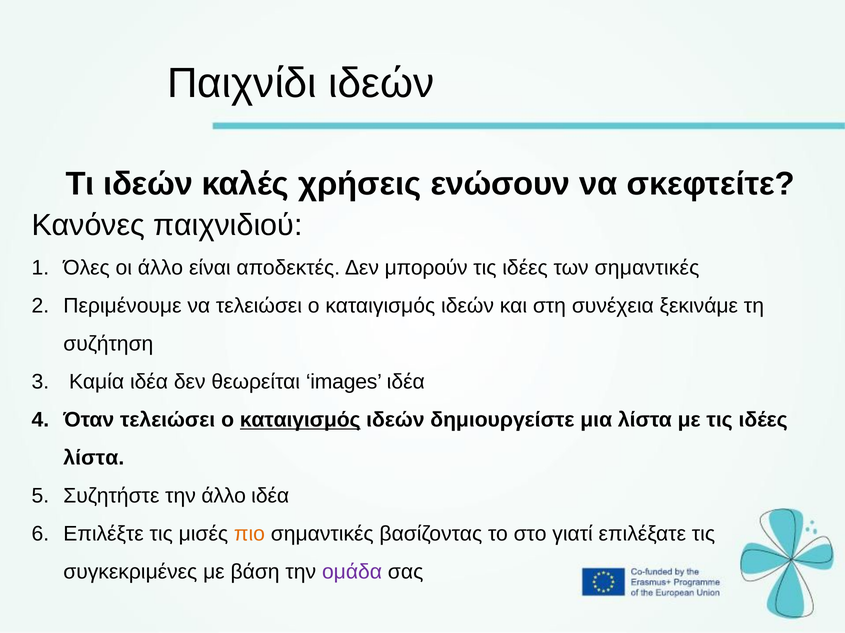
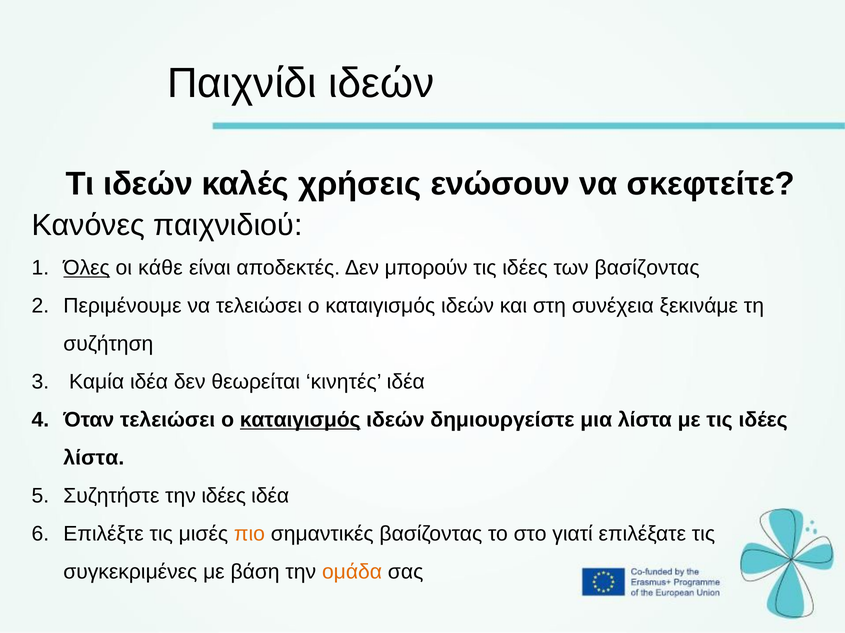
Όλες underline: none -> present
οι άλλο: άλλο -> κάθε
των σημαντικές: σημαντικές -> βασίζοντας
images: images -> κινητές
την άλλο: άλλο -> ιδέες
ομάδα colour: purple -> orange
